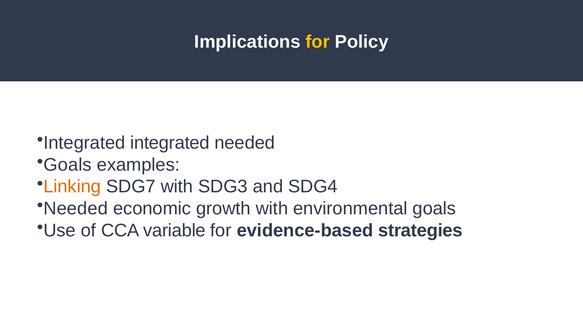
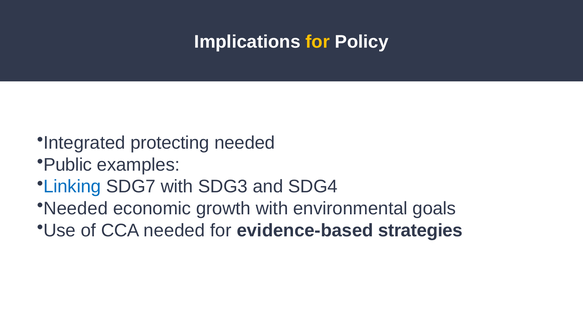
Integrated integrated: integrated -> protecting
Goals at (68, 165): Goals -> Public
Linking colour: orange -> blue
CCA variable: variable -> needed
